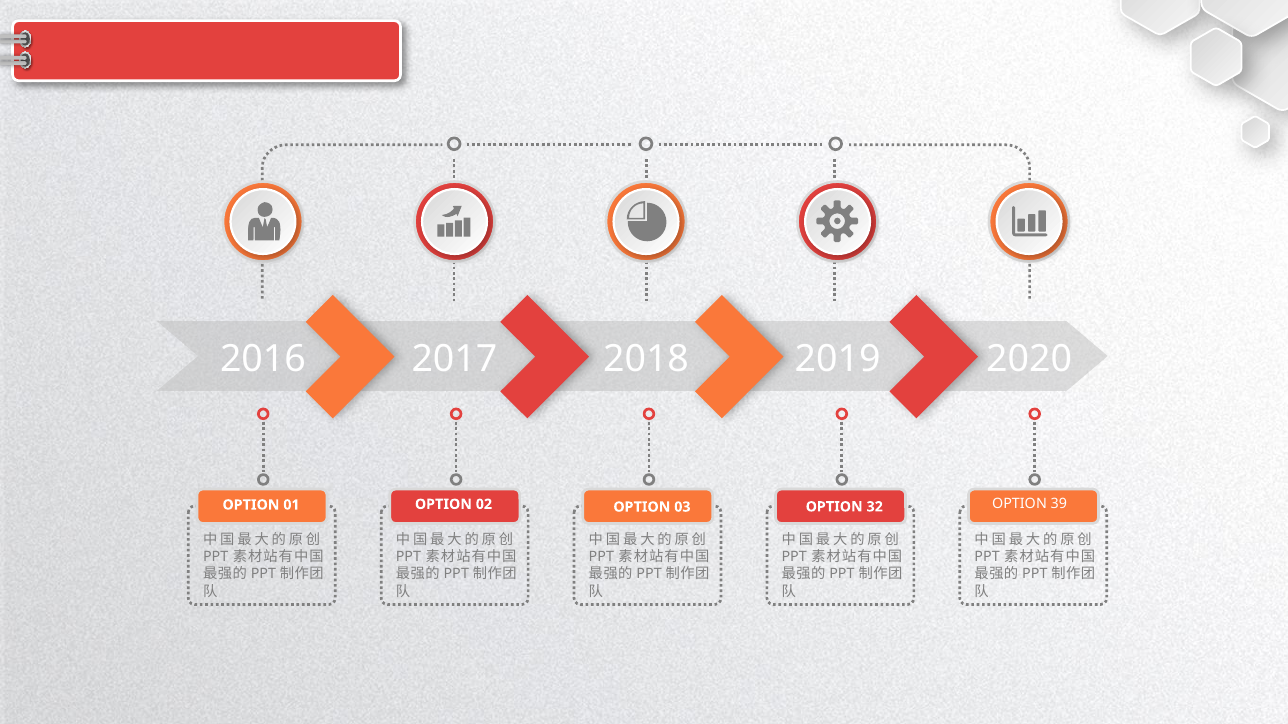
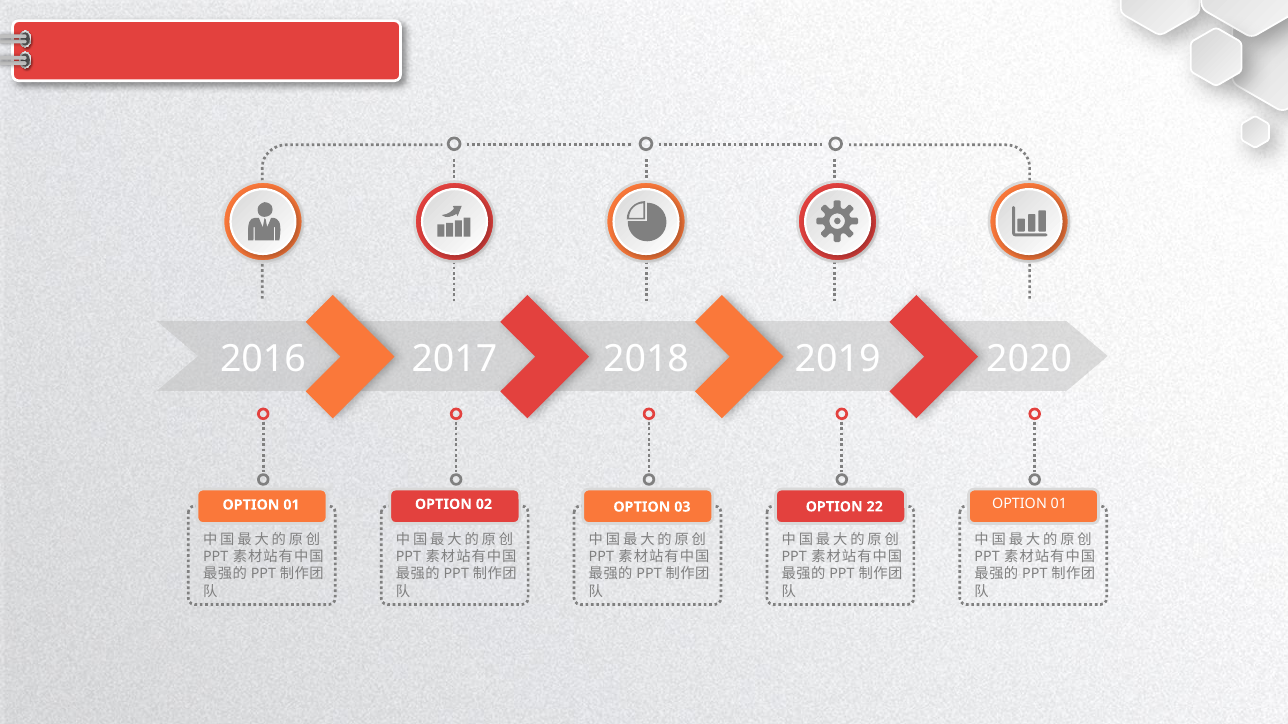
39 at (1059, 505): 39 -> 01
32: 32 -> 22
